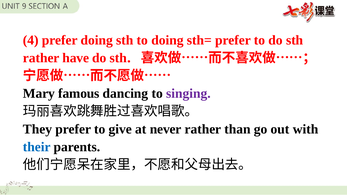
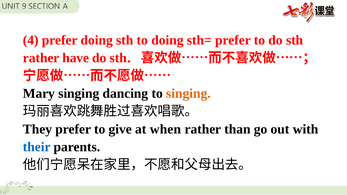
Mary famous: famous -> singing
singing at (188, 94) colour: purple -> orange
never: never -> when
